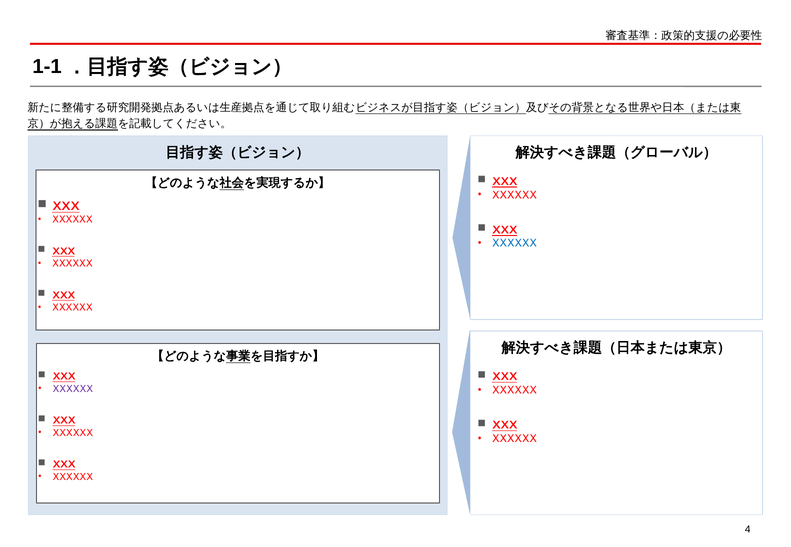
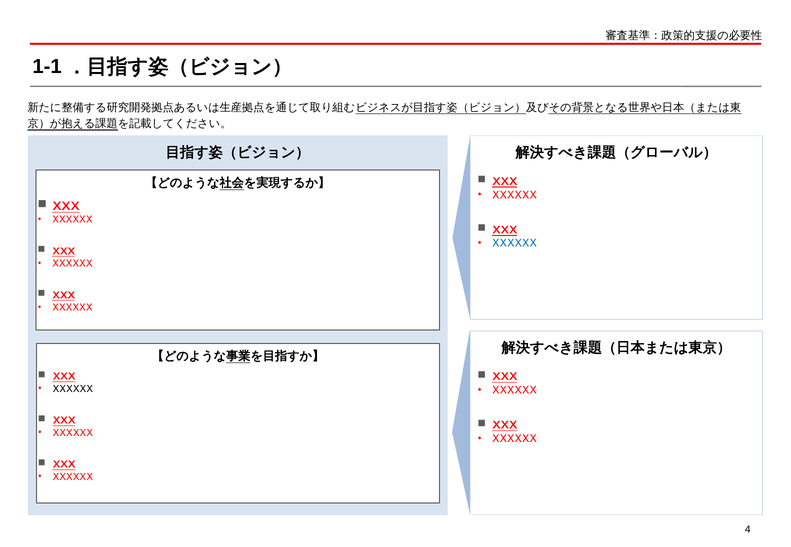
XXXXXX at (73, 389) colour: purple -> black
